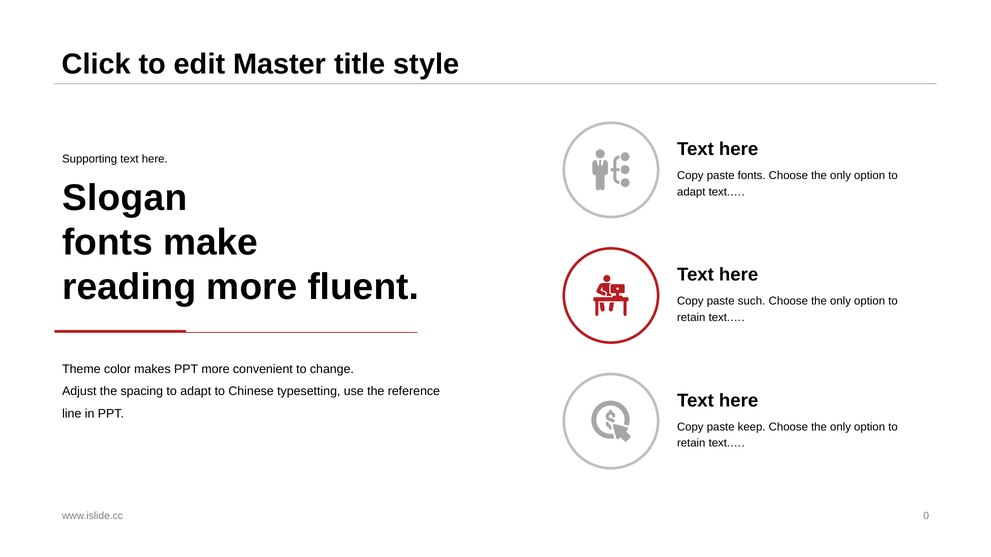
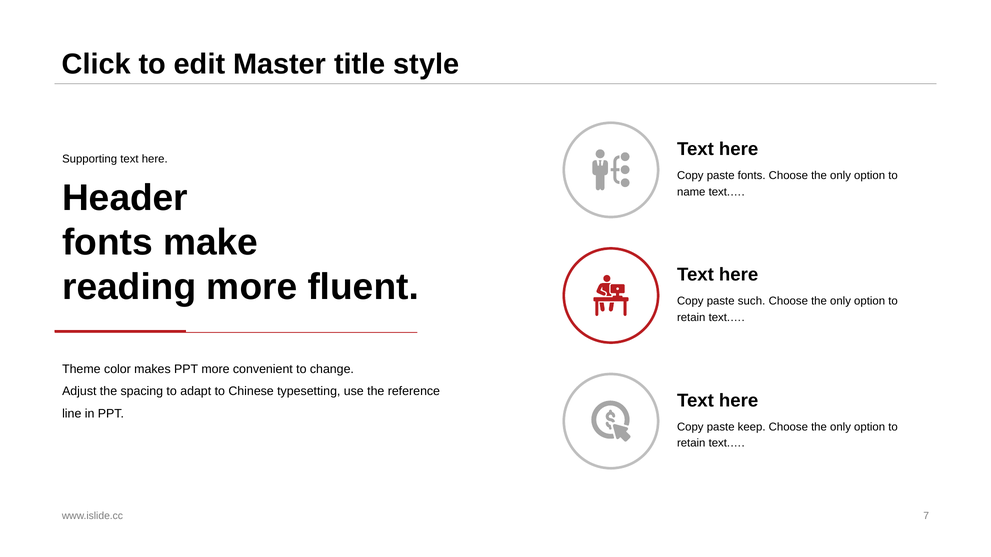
Slogan: Slogan -> Header
adapt at (691, 192): adapt -> name
0: 0 -> 7
